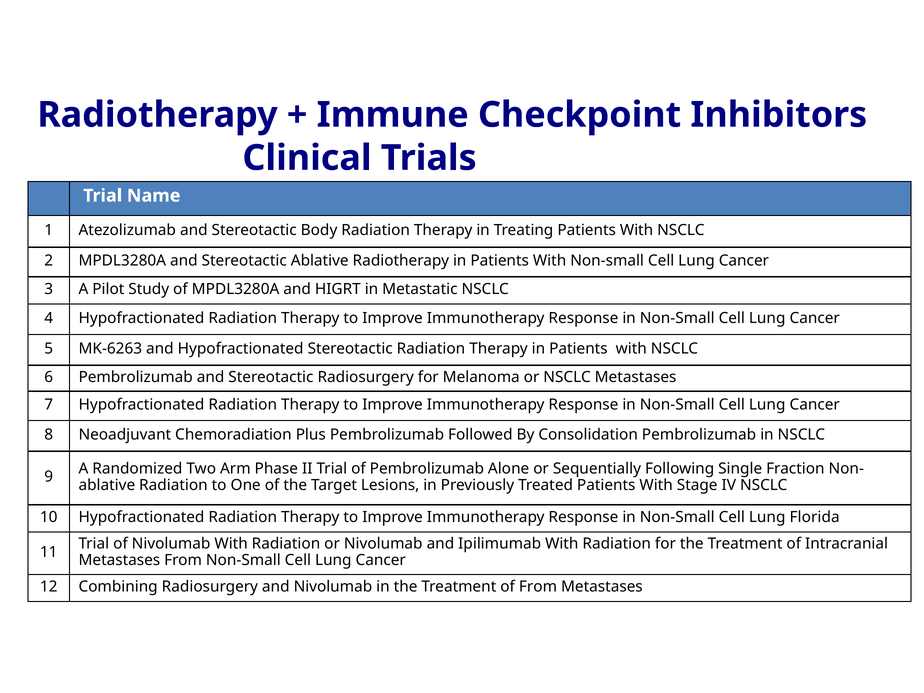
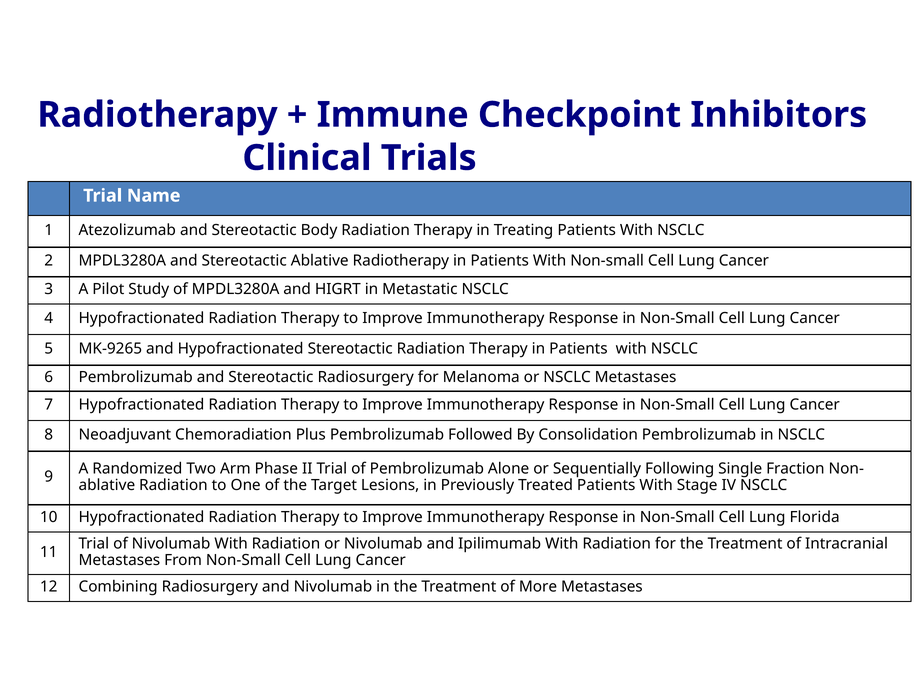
MK-6263: MK-6263 -> MK-9265
of From: From -> More
